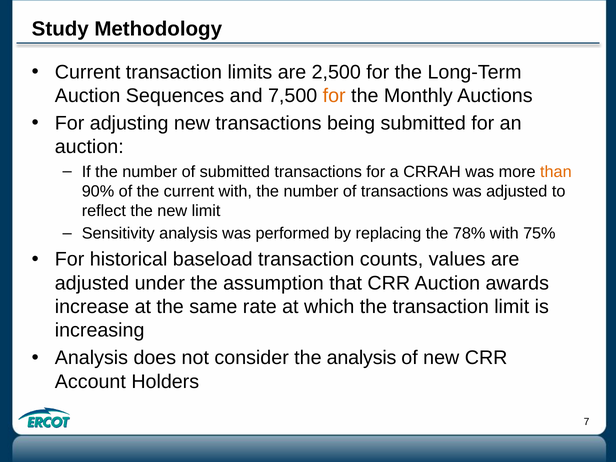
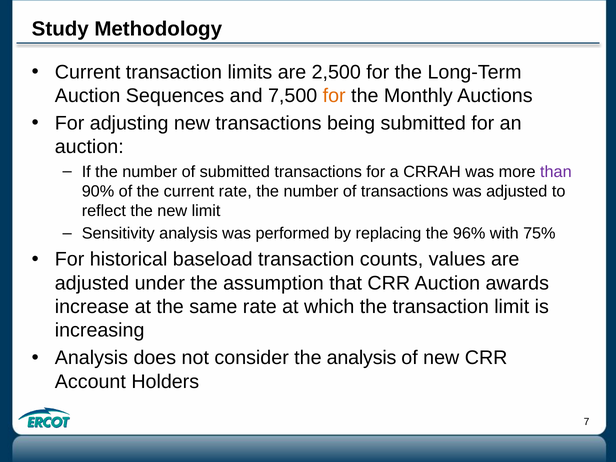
than colour: orange -> purple
current with: with -> rate
78%: 78% -> 96%
